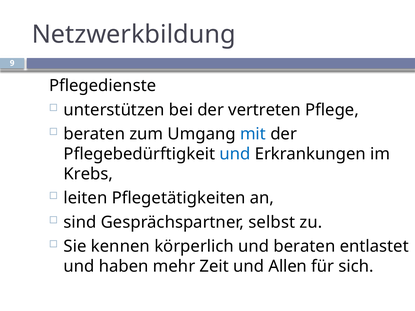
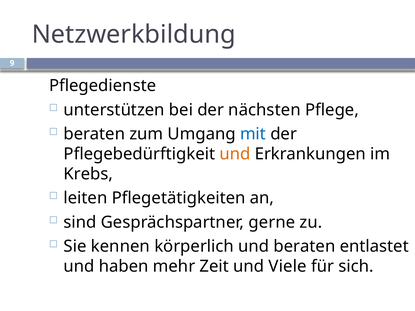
vertreten: vertreten -> nächsten
und at (235, 154) colour: blue -> orange
selbst: selbst -> gerne
Allen: Allen -> Viele
